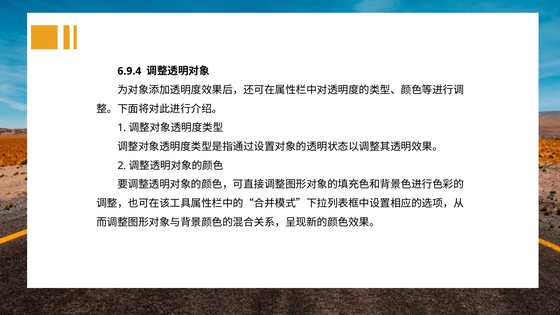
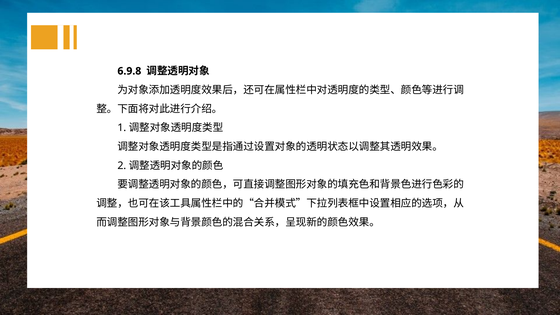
6.9.4: 6.9.4 -> 6.9.8
